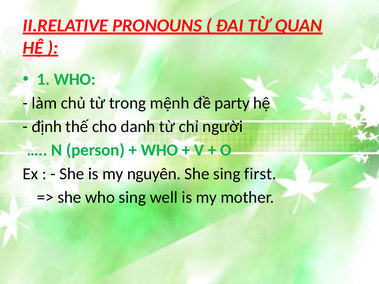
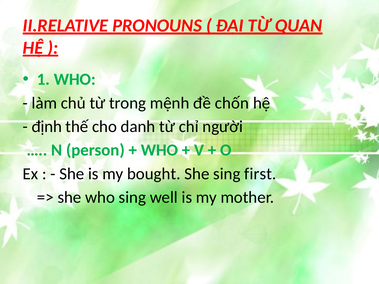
party: party -> chốn
nguyên: nguyên -> bought
